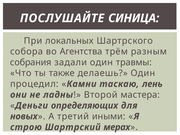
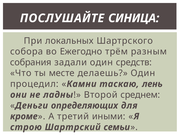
Агентства: Агентства -> Ежегодно
травмы: травмы -> средств
также: также -> месте
мастера: мастера -> среднем
новых: новых -> кроме
мерах: мерах -> семьи
